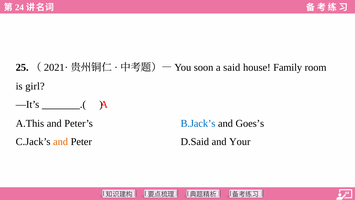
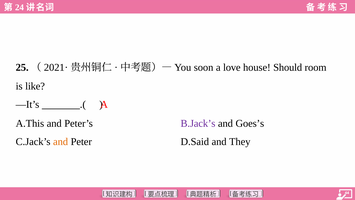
said: said -> love
Family: Family -> Should
girl: girl -> like
B.Jack’s colour: blue -> purple
Your: Your -> They
